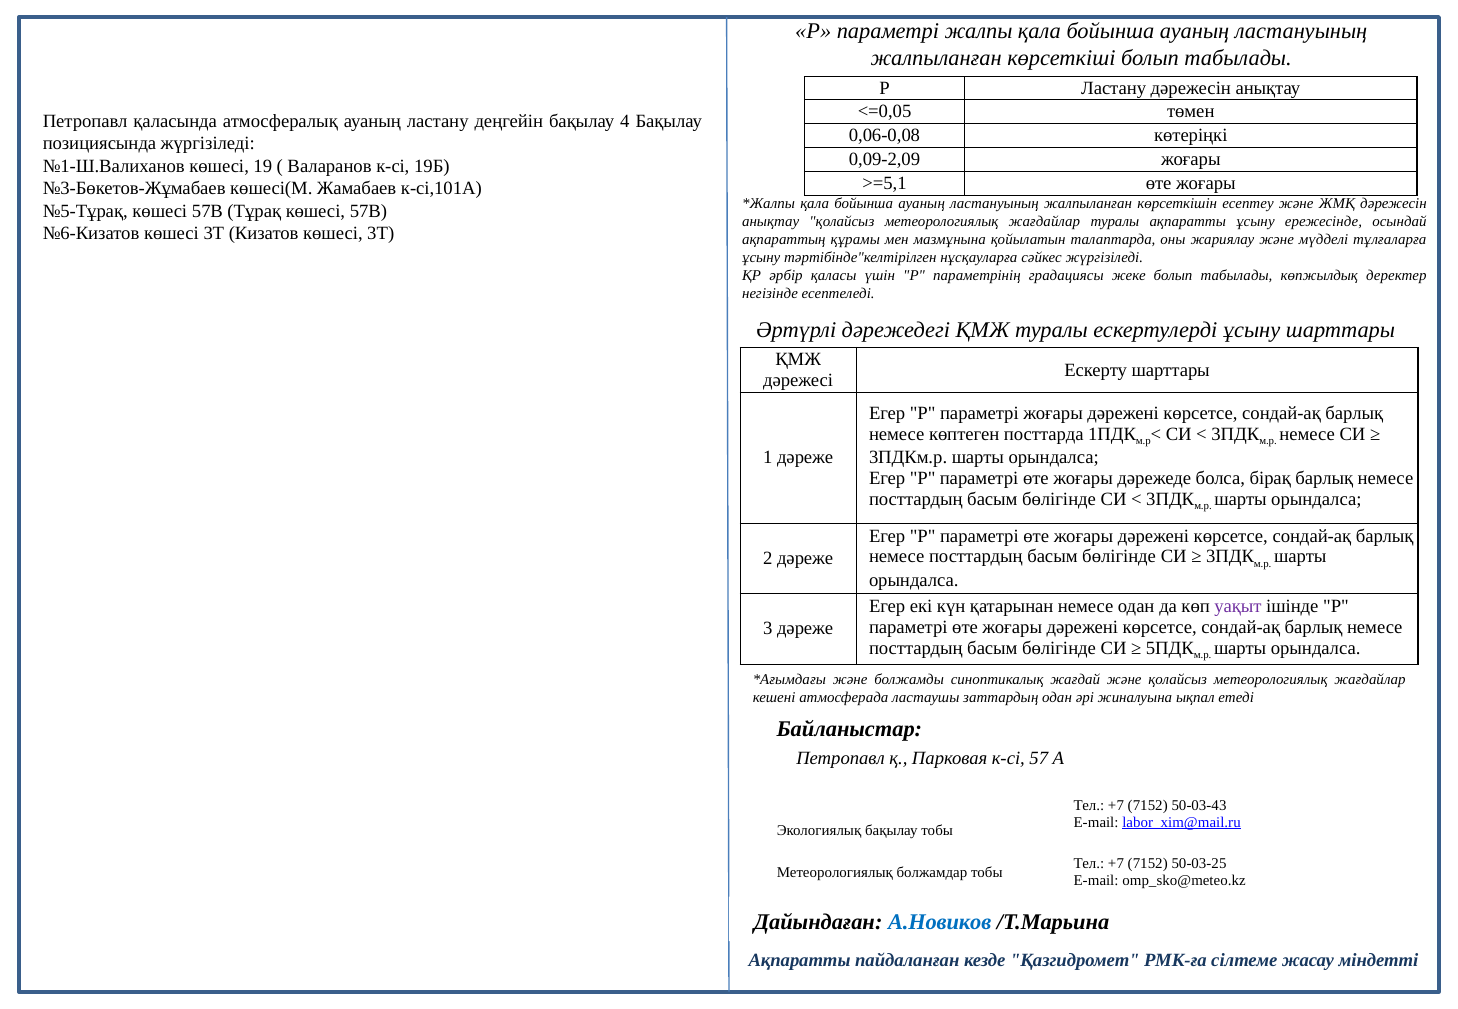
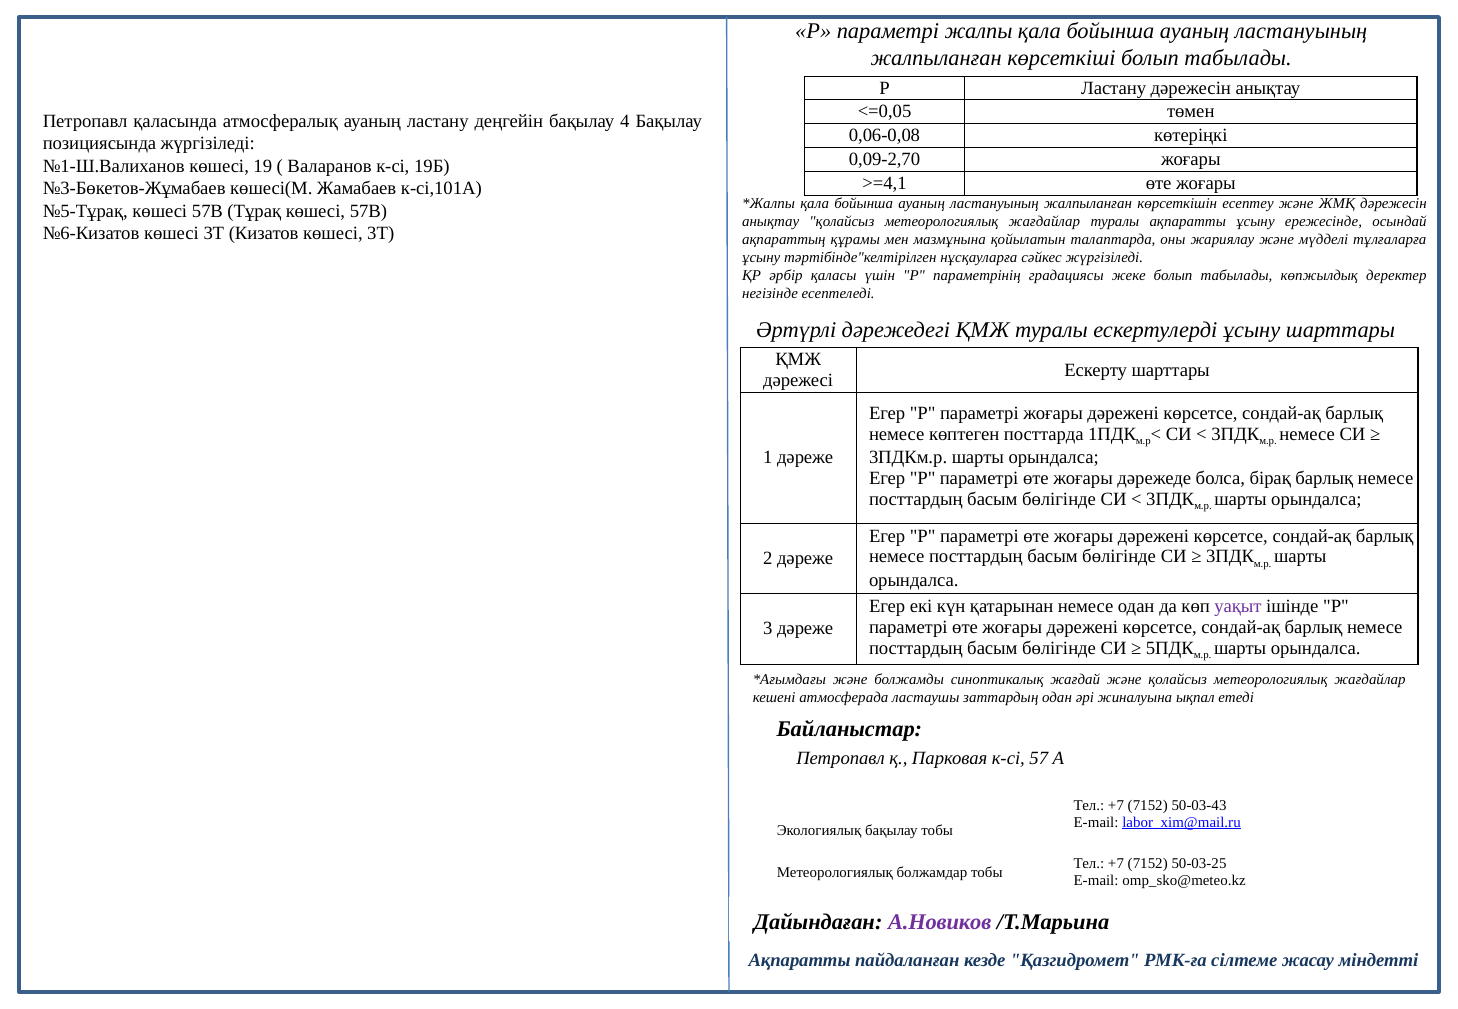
0,09-2,09: 0,09-2,09 -> 0,09-2,70
>=5,1: >=5,1 -> >=4,1
А.Новиков colour: blue -> purple
